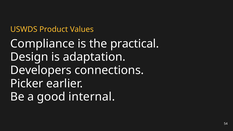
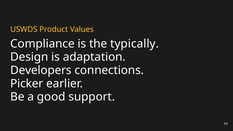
practical: practical -> typically
internal: internal -> support
